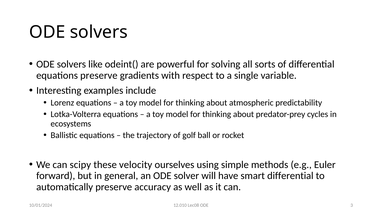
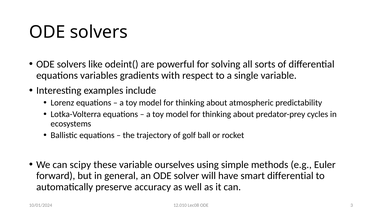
equations preserve: preserve -> variables
these velocity: velocity -> variable
